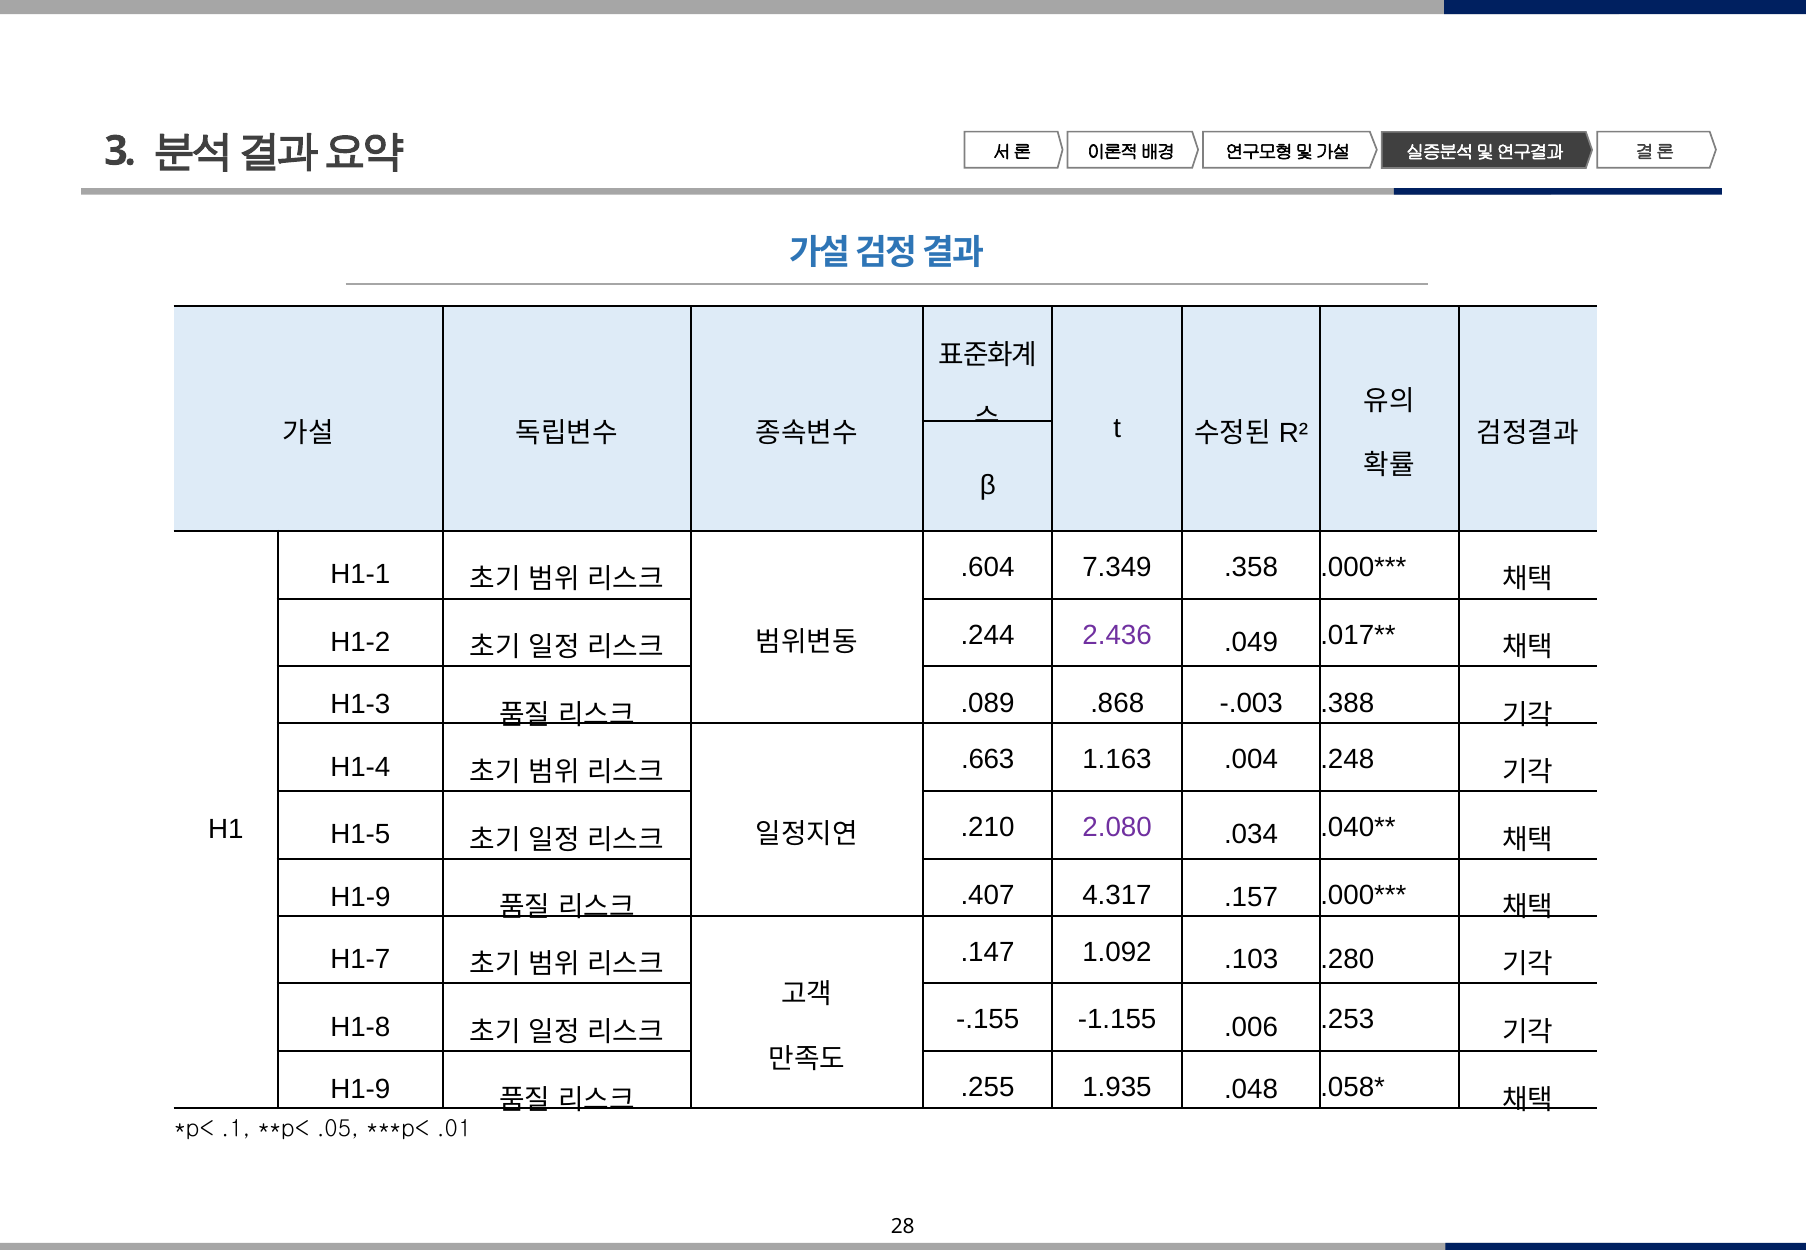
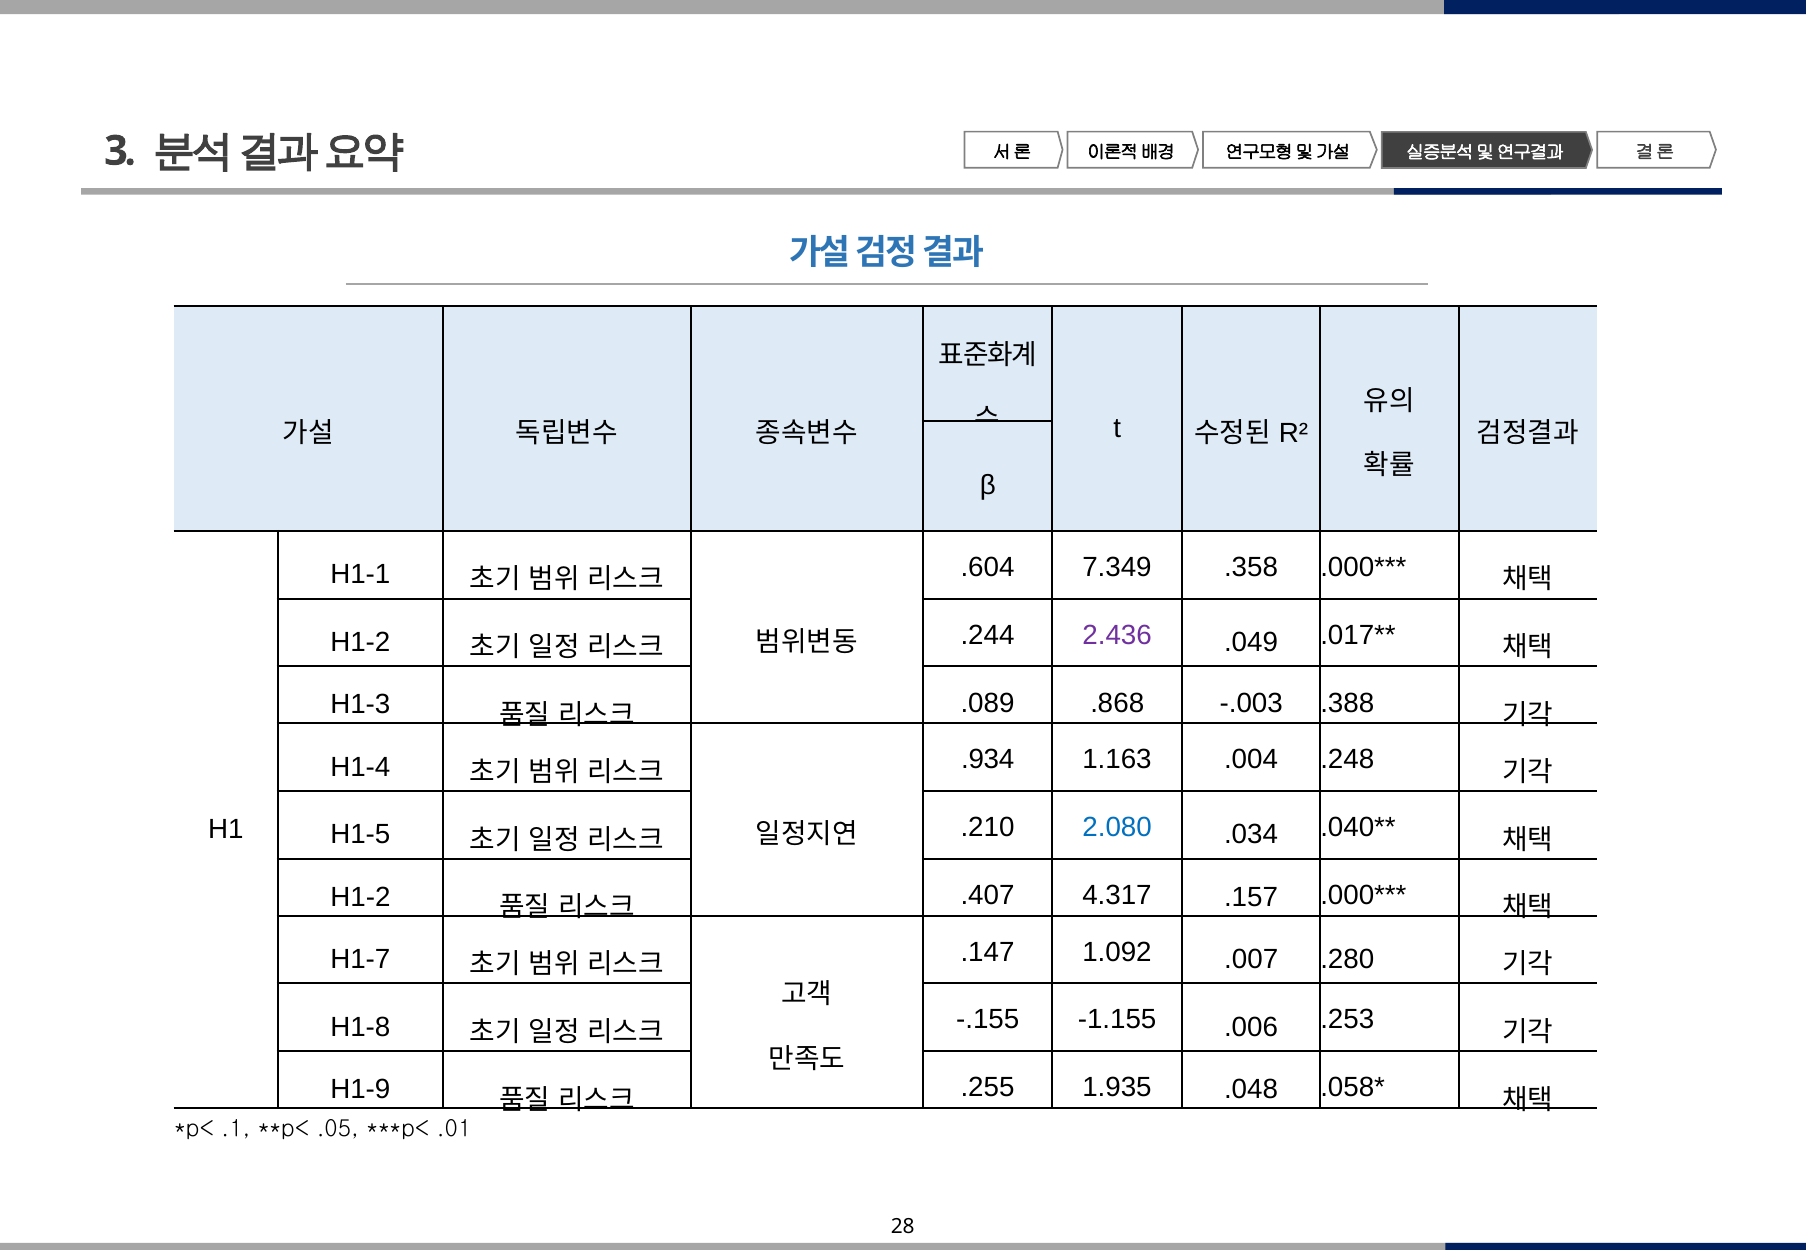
.663: .663 -> .934
2.080 colour: purple -> blue
H1-9 at (360, 897): H1-9 -> H1-2
.103: .103 -> .007
